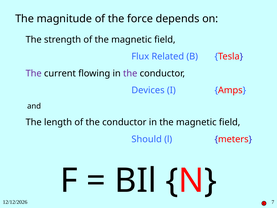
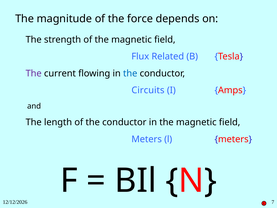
the at (130, 73) colour: purple -> blue
Devices: Devices -> Circuits
Should at (147, 139): Should -> Meters
